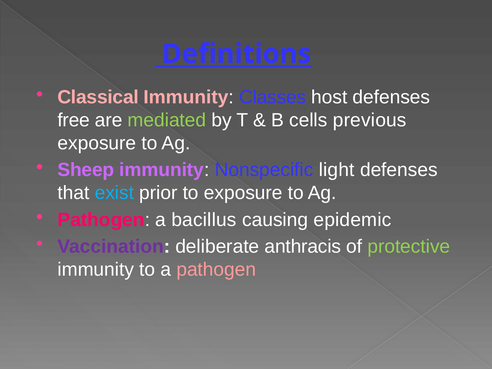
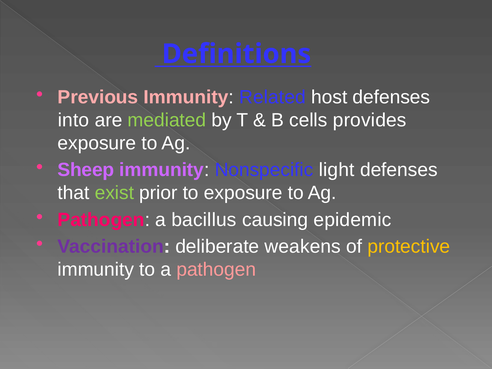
Classical: Classical -> Previous
Classes: Classes -> Related
free: free -> into
previous: previous -> provides
exist colour: light blue -> light green
anthracis: anthracis -> weakens
protective colour: light green -> yellow
